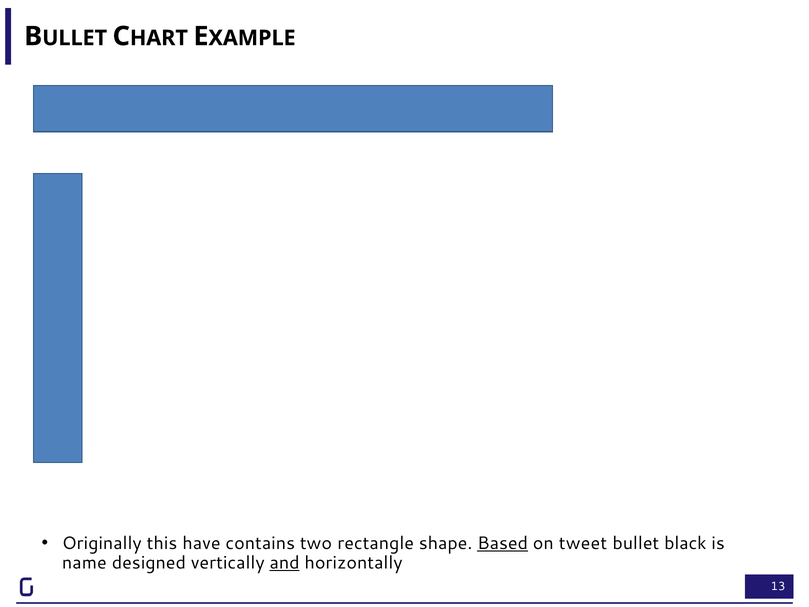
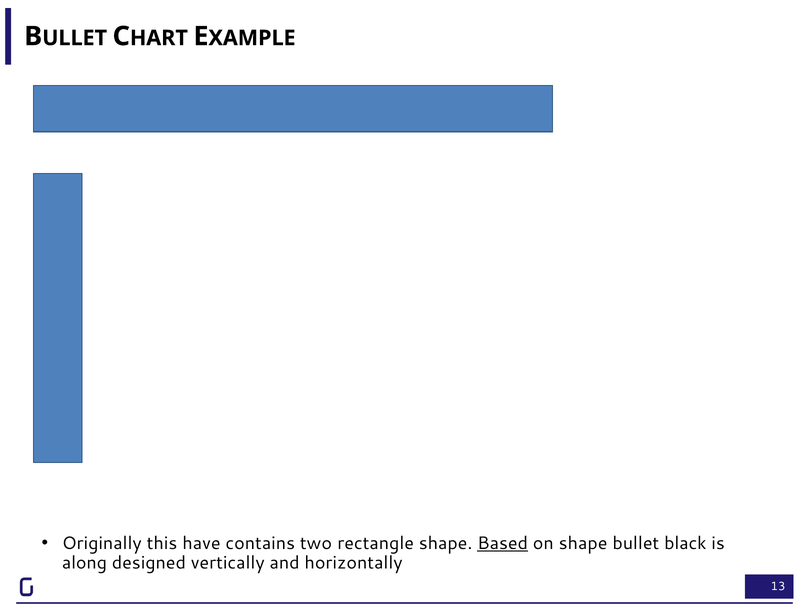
on tweet: tweet -> shape
name: name -> along
and underline: present -> none
